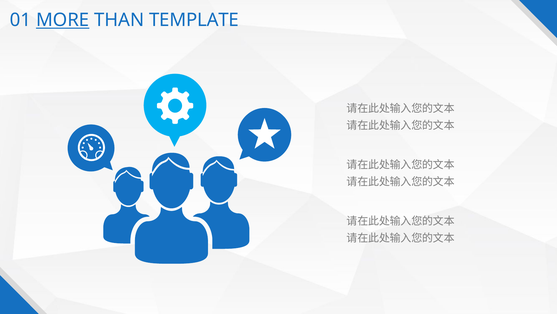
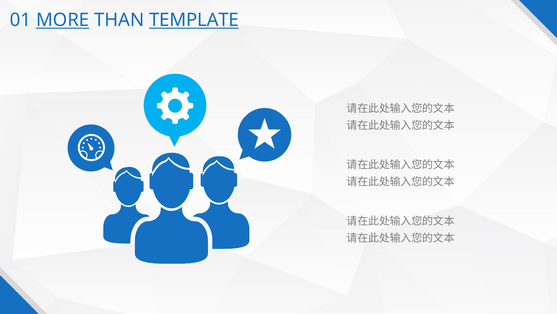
TEMPLATE underline: none -> present
